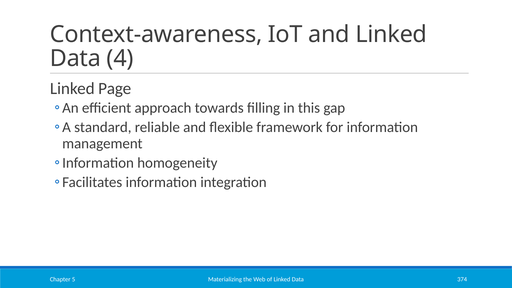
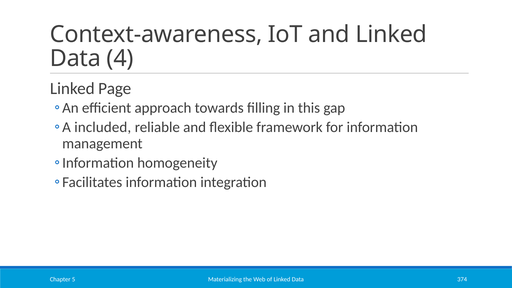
standard: standard -> included
